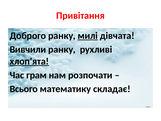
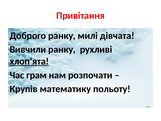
милі underline: present -> none
Всього: Всього -> Крупів
складає: складає -> польоту
